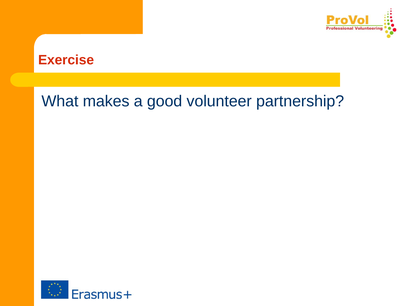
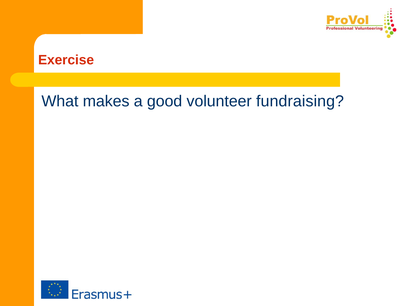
partnership: partnership -> fundraising
